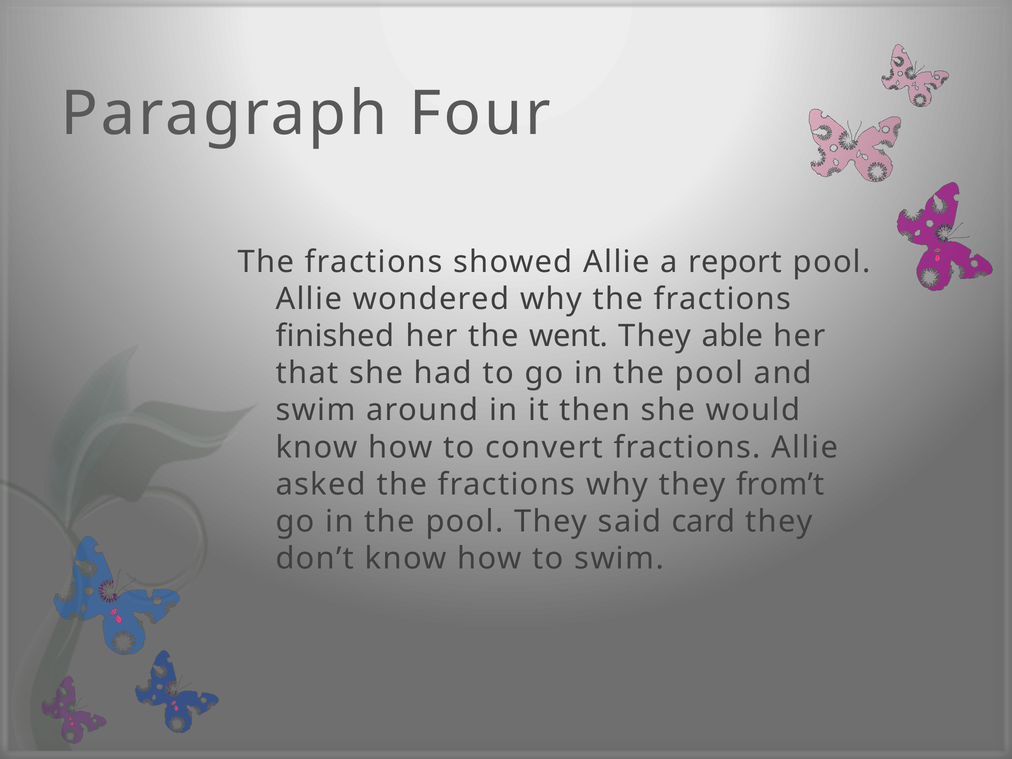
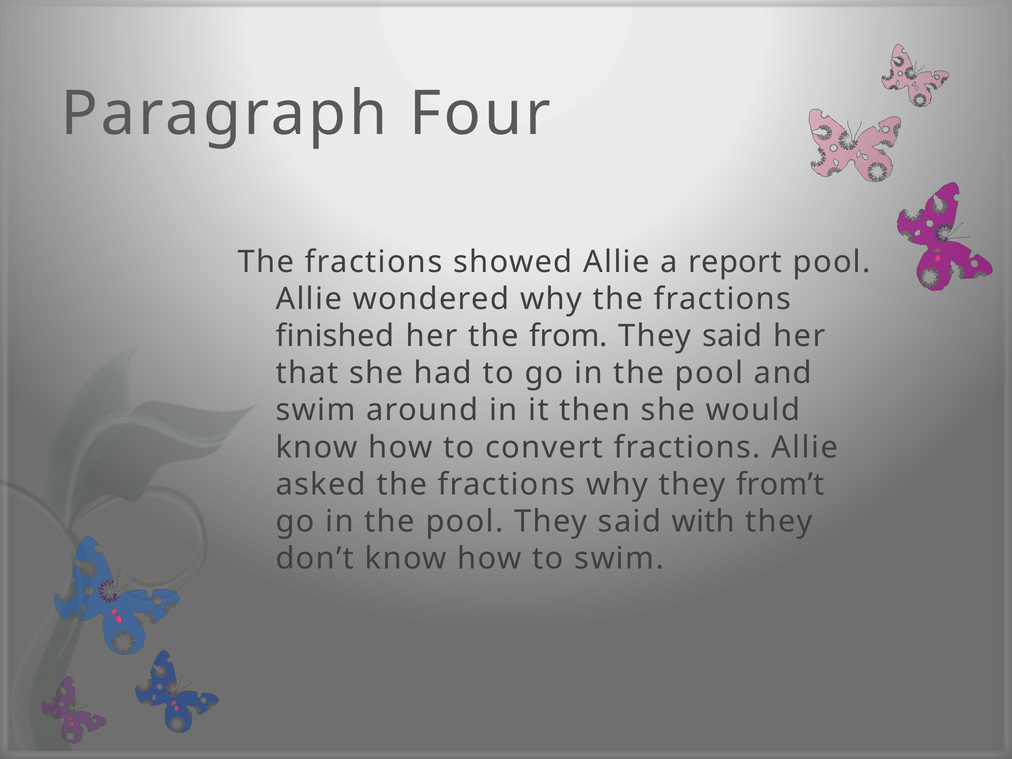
went: went -> from
able at (732, 336): able -> said
card: card -> with
